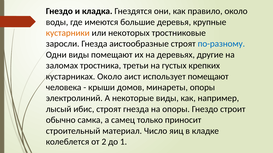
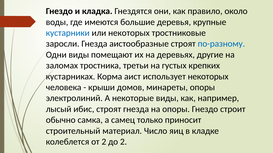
кустарники colour: orange -> blue
кустарниках Около: Около -> Корма
использует помещают: помещают -> некоторых
до 1: 1 -> 2
